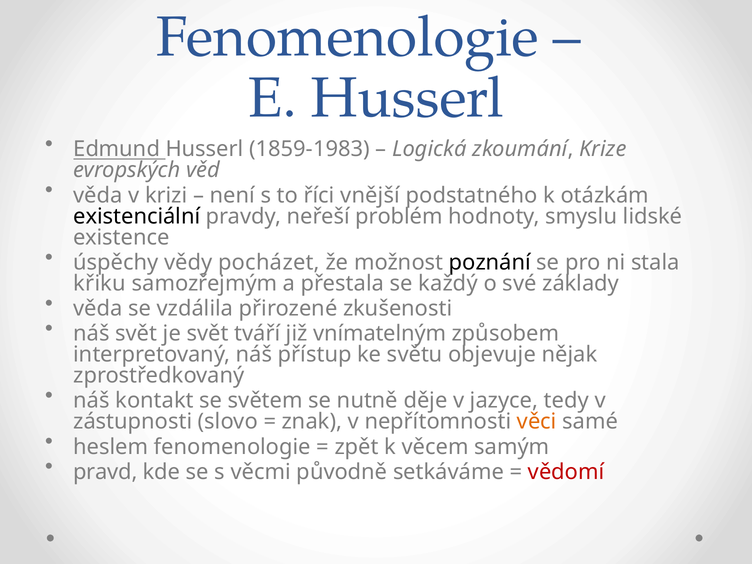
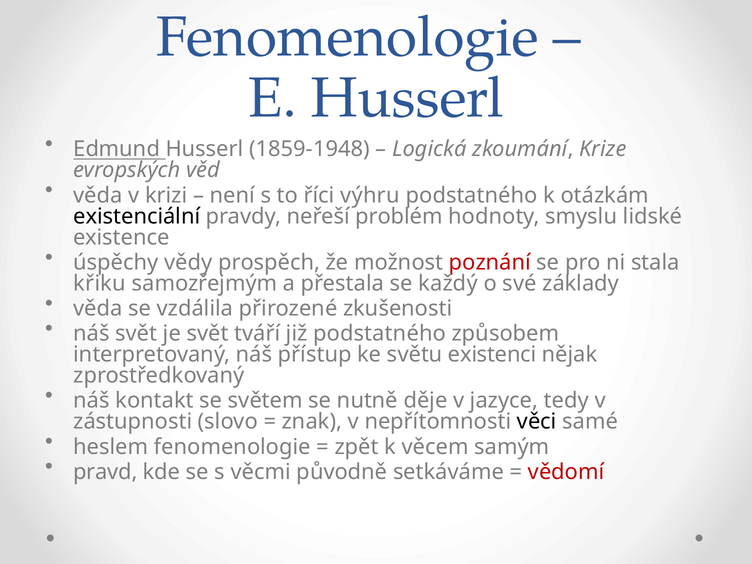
1859-1983: 1859-1983 -> 1859-1948
vnější: vnější -> výhru
pocházet: pocházet -> prospěch
poznání colour: black -> red
již vnímatelným: vnímatelným -> podstatného
objevuje: objevuje -> existenci
věci colour: orange -> black
